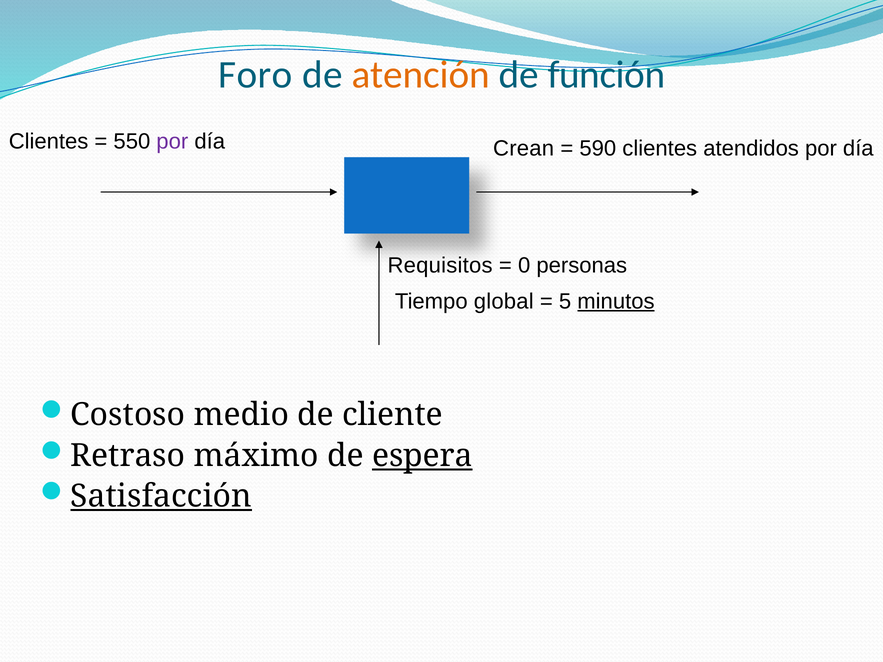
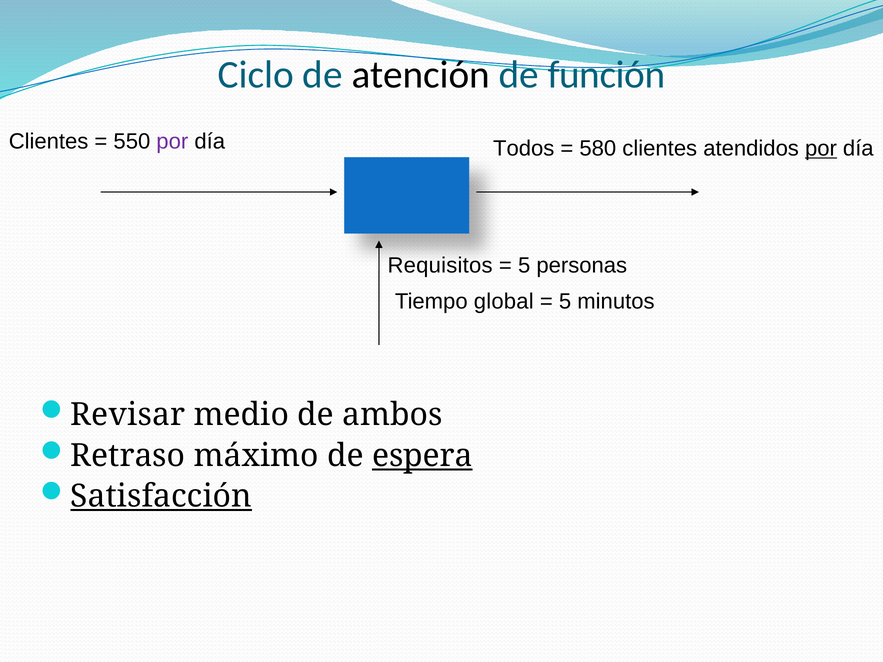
Foro: Foro -> Ciclo
atención colour: orange -> black
Crean: Crean -> Todos
590: 590 -> 580
por at (821, 149) underline: none -> present
0 at (524, 265): 0 -> 5
minutos underline: present -> none
Costoso: Costoso -> Revisar
cliente: cliente -> ambos
